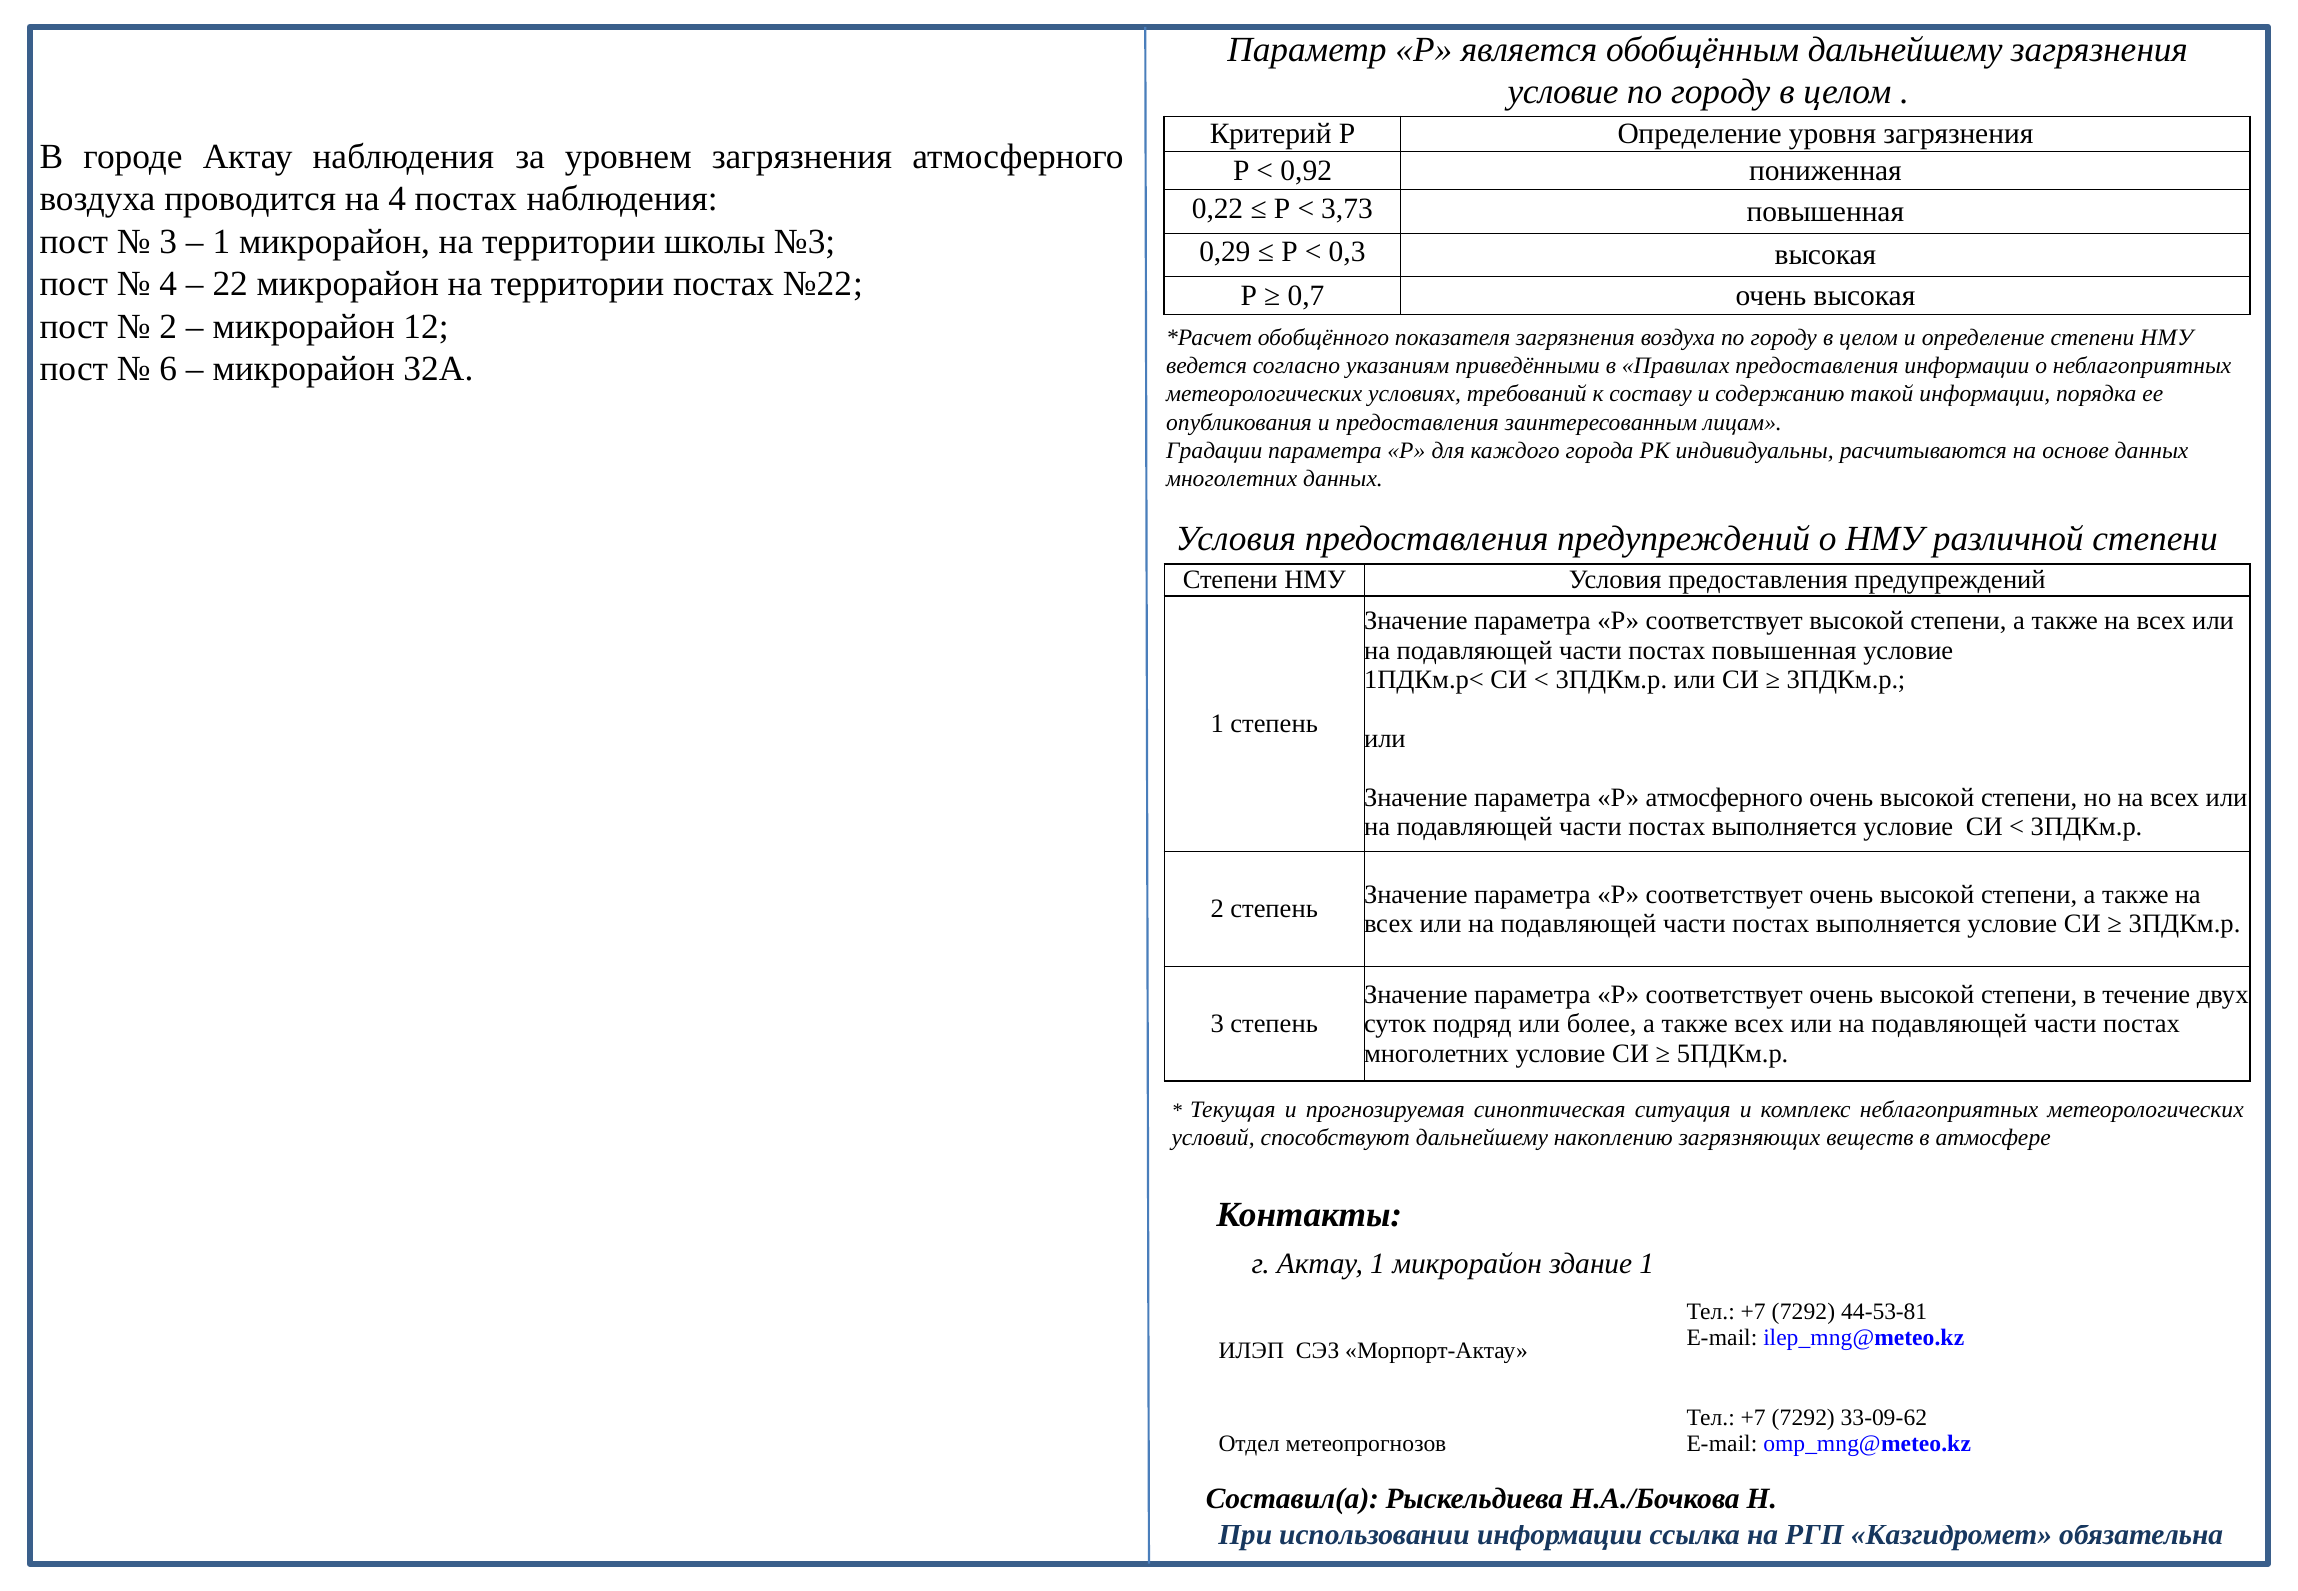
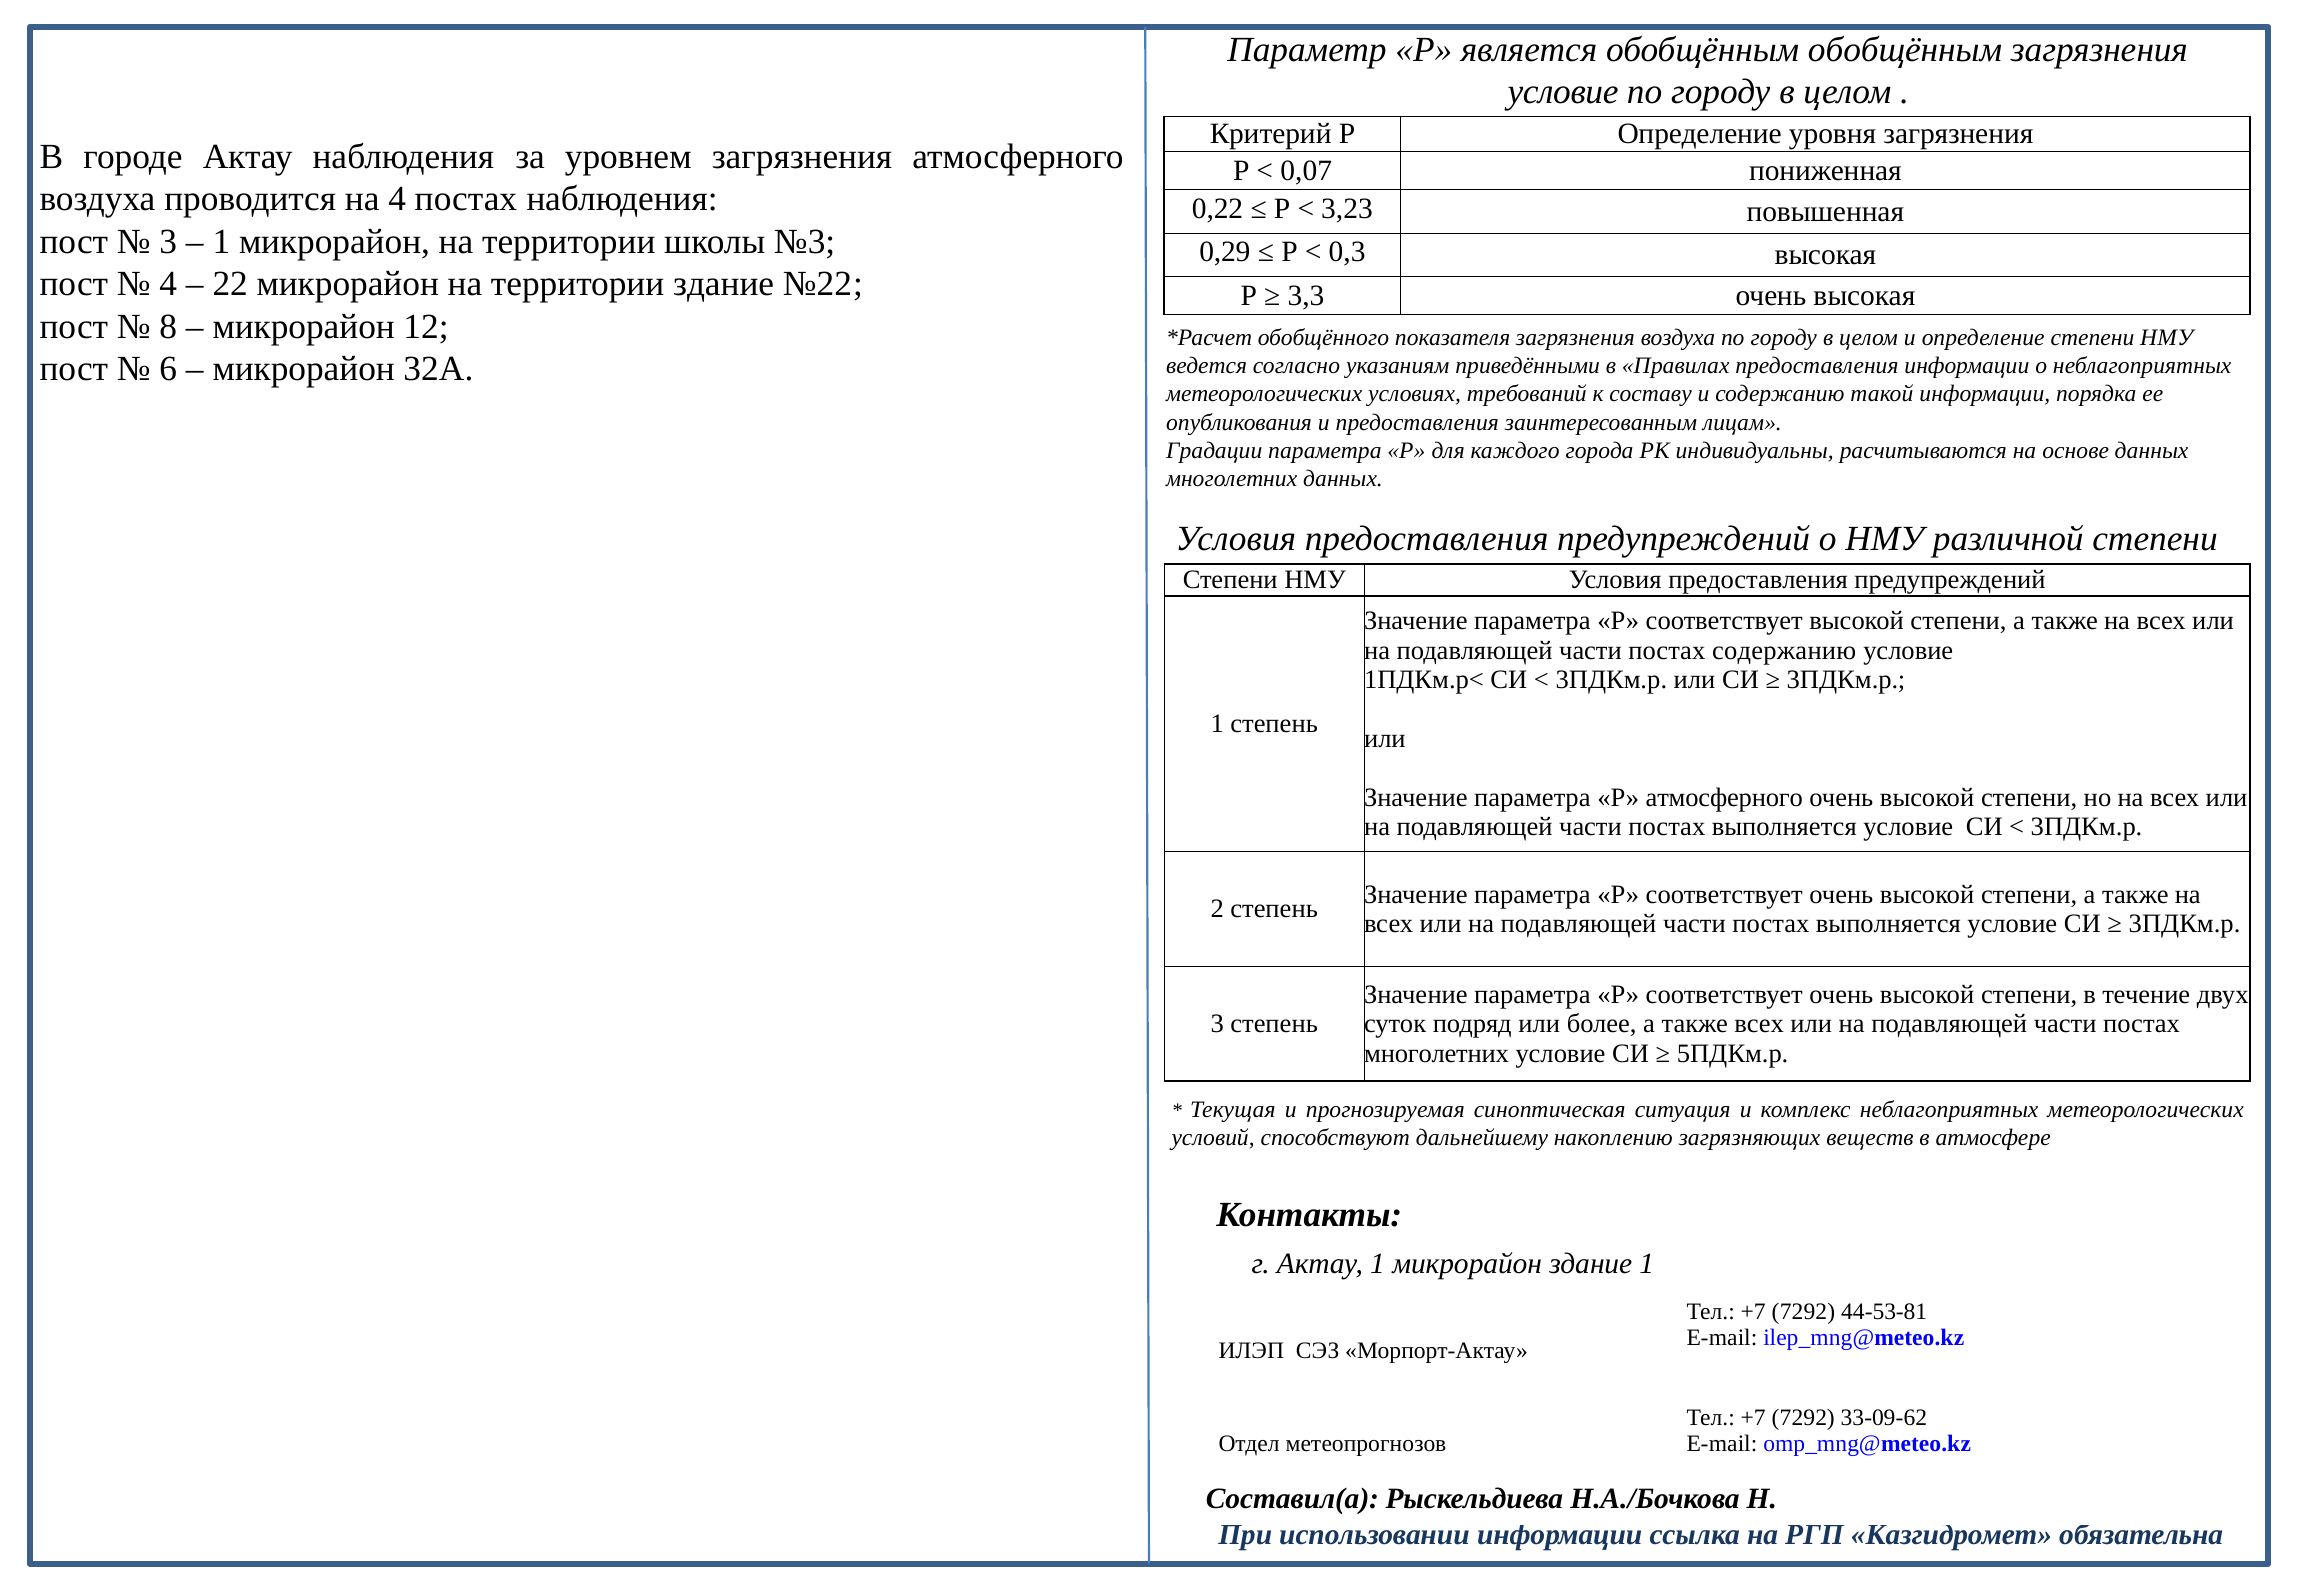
обобщённым дальнейшему: дальнейшему -> обобщённым
0,92: 0,92 -> 0,07
3,73: 3,73 -> 3,23
территории постах: постах -> здание
0,7: 0,7 -> 3,3
2 at (168, 327): 2 -> 8
постах повышенная: повышенная -> содержанию
